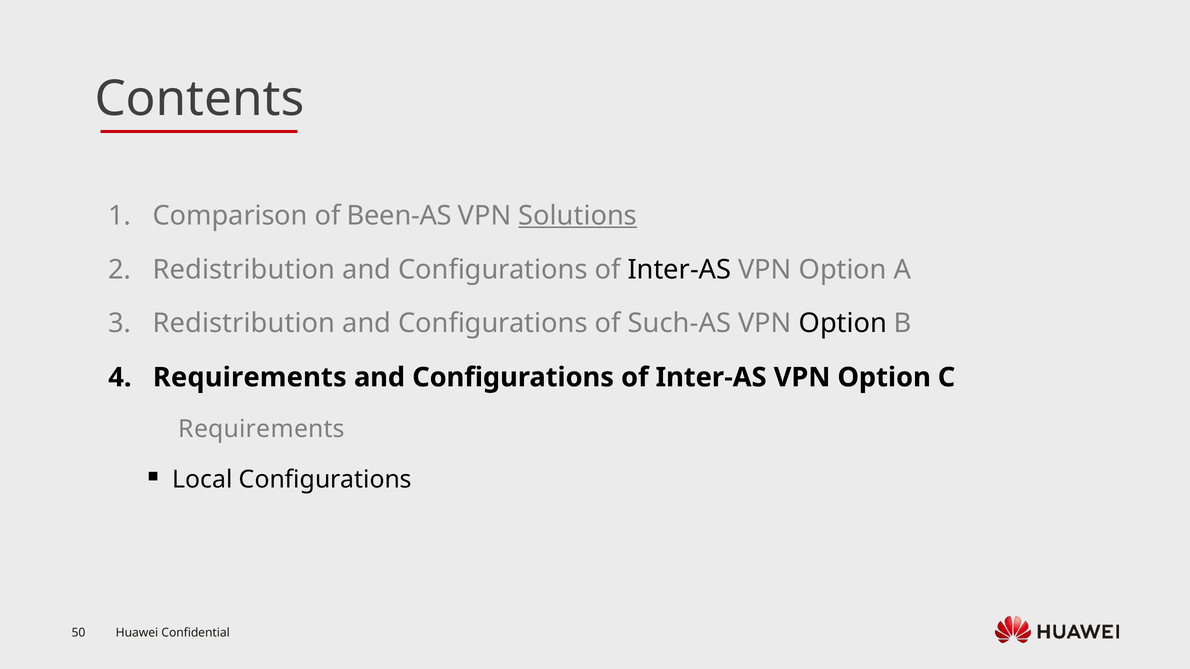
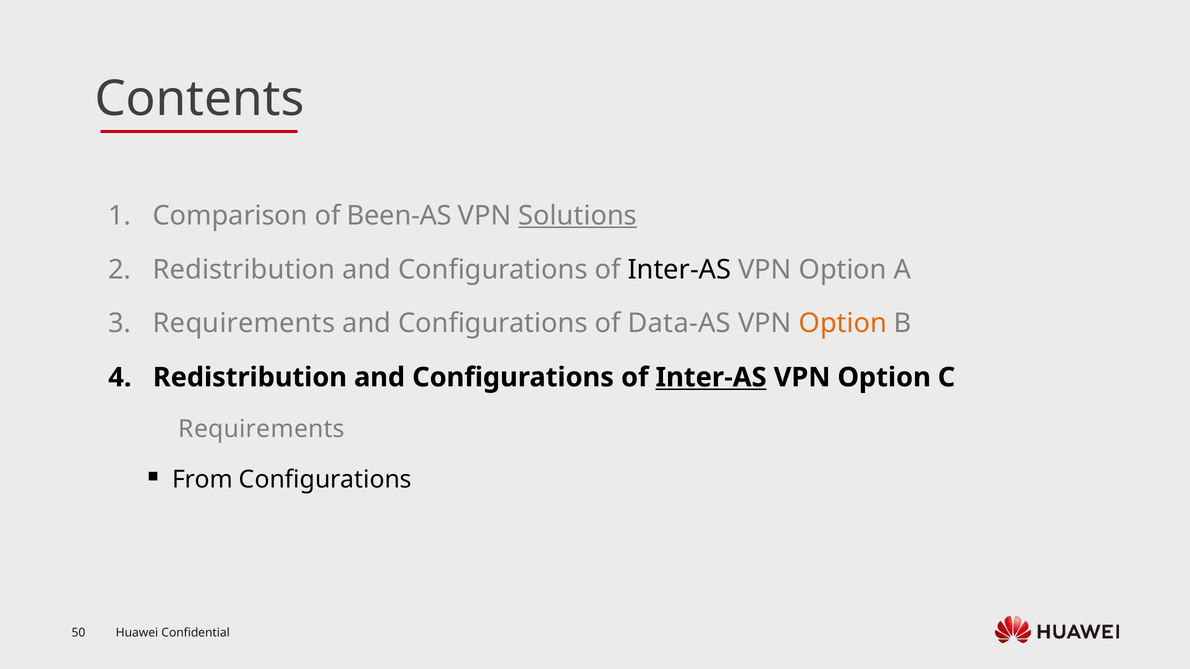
Redistribution at (244, 324): Redistribution -> Requirements
Such-AS: Such-AS -> Data-AS
Option at (843, 324) colour: black -> orange
Requirements at (250, 378): Requirements -> Redistribution
Inter-AS at (711, 378) underline: none -> present
Local: Local -> From
